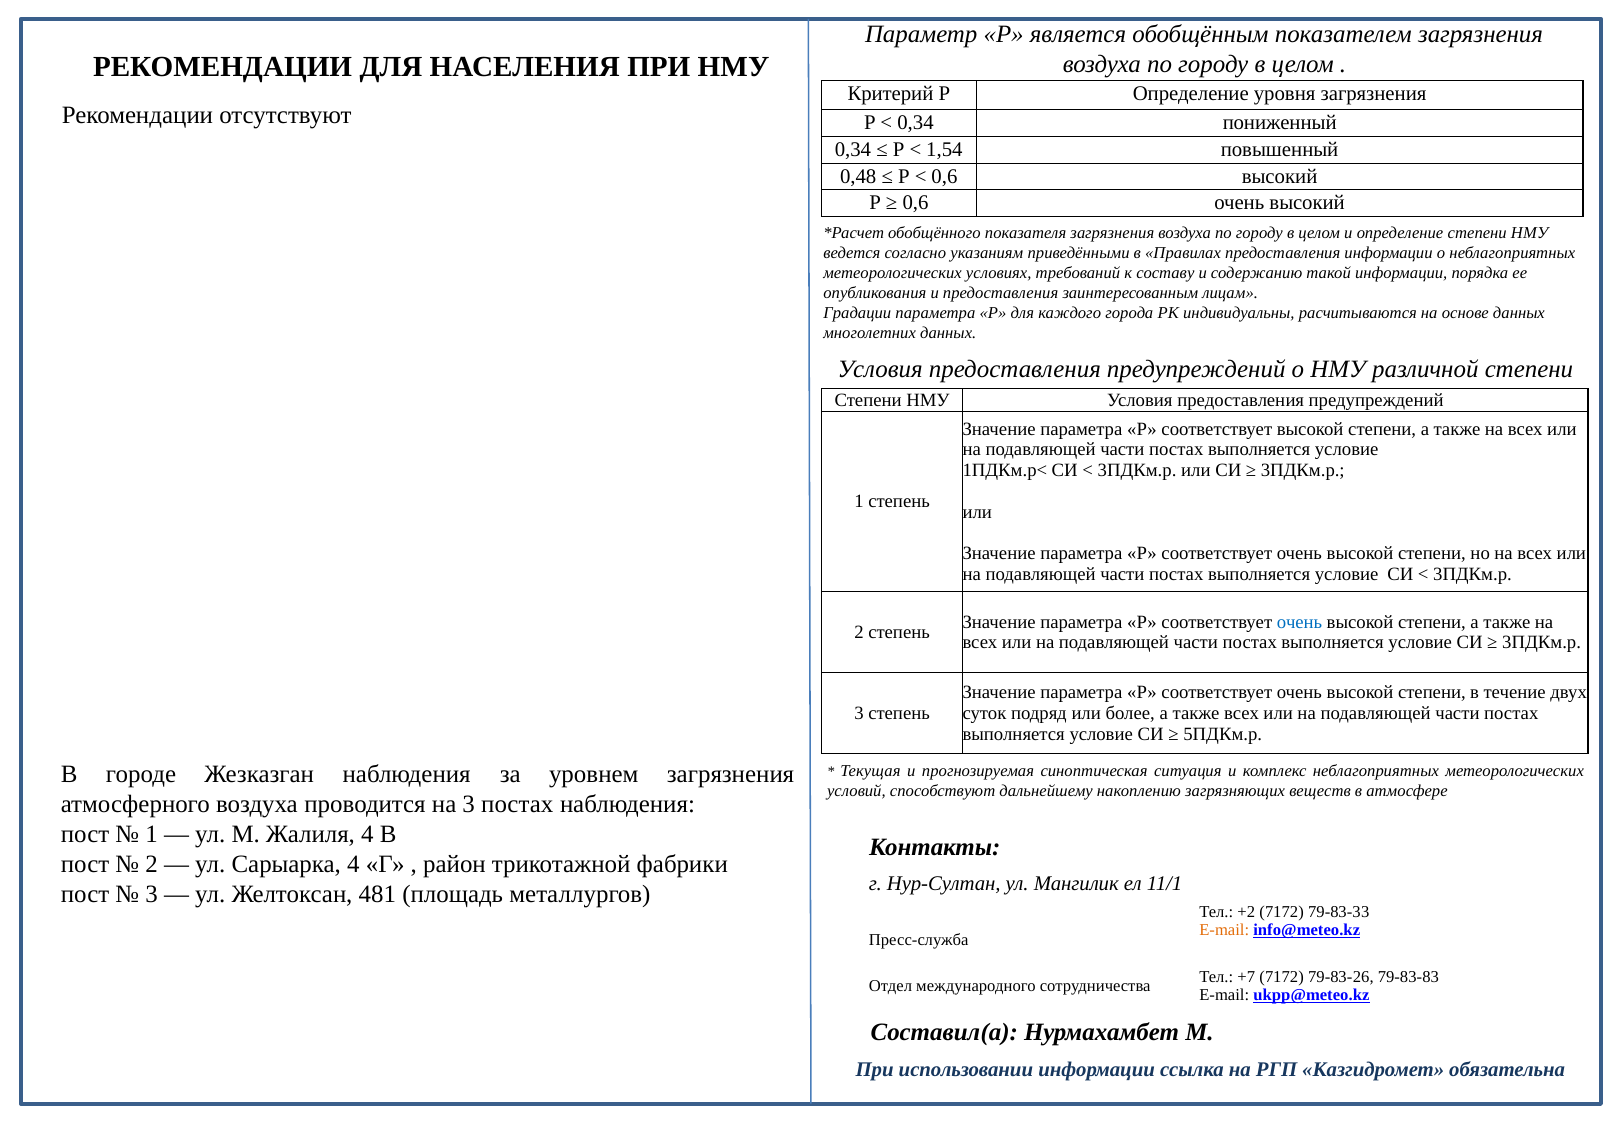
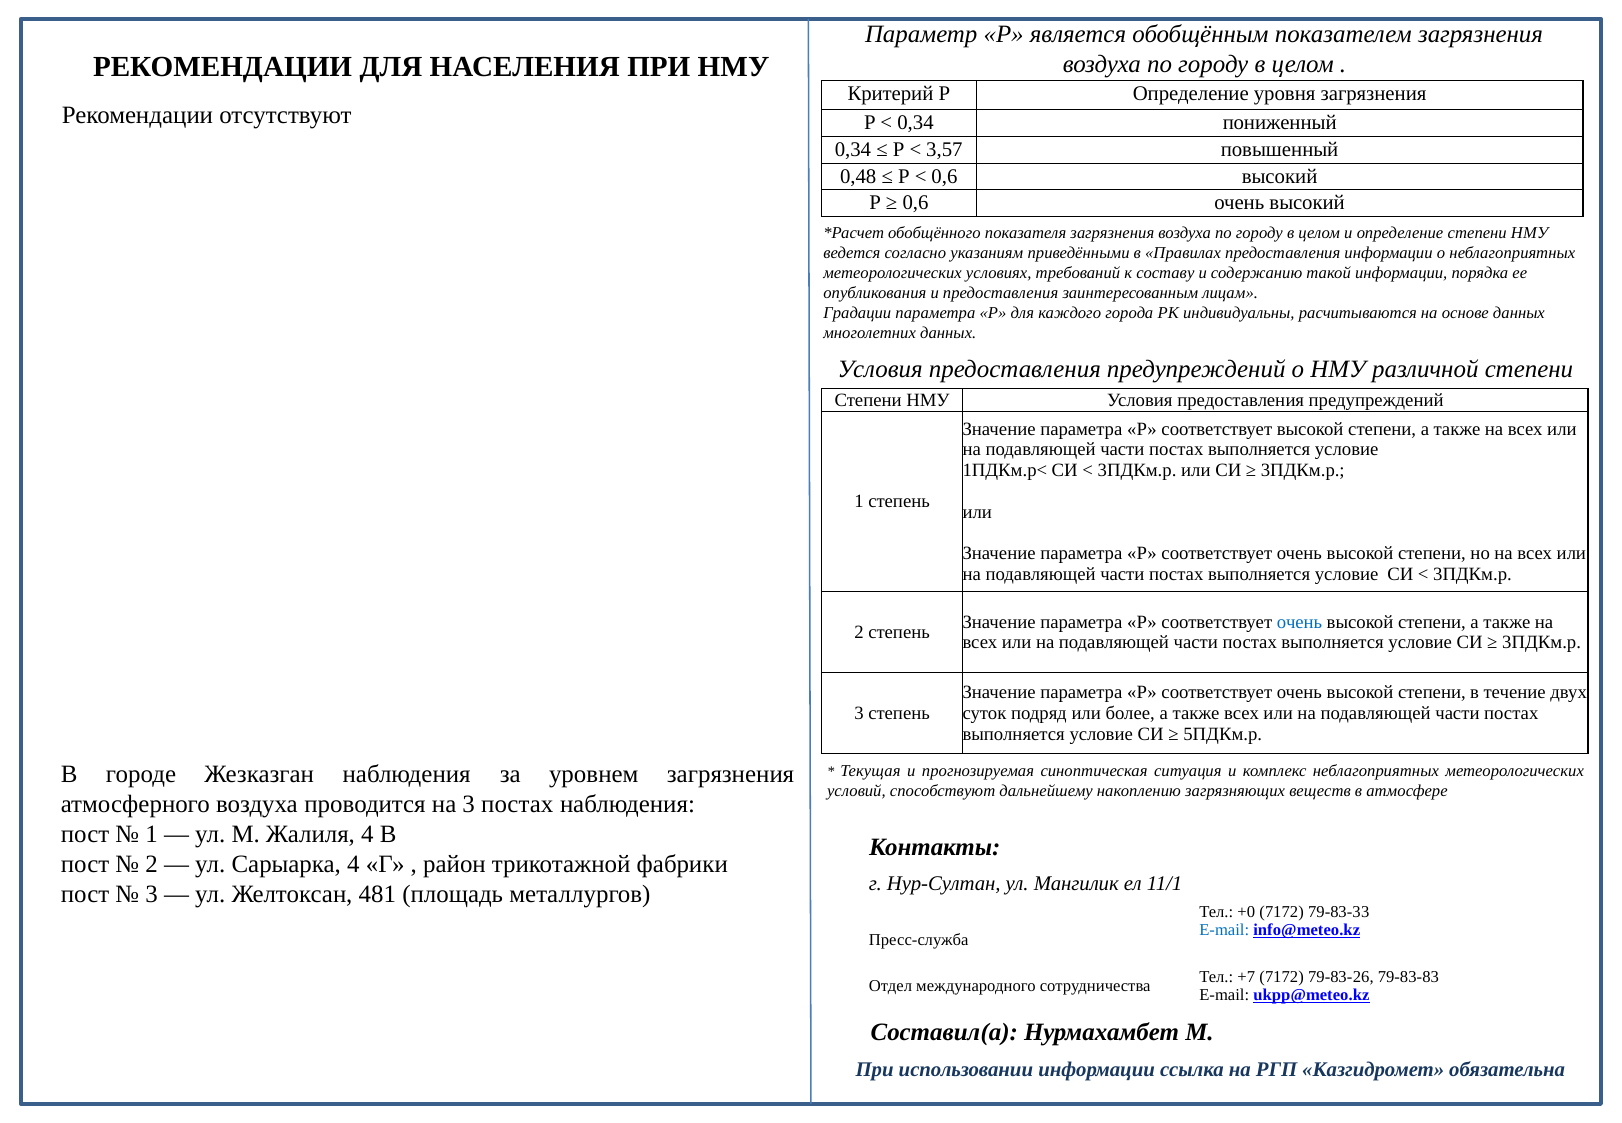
1,54: 1,54 -> 3,57
+2: +2 -> +0
E-mail at (1224, 930) colour: orange -> blue
